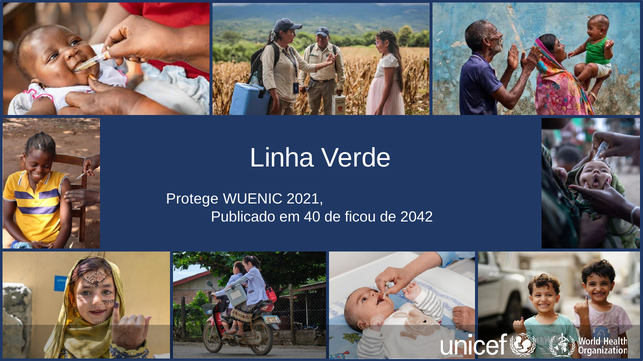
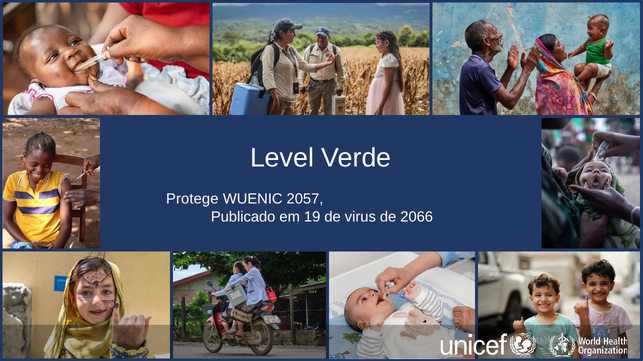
Linha: Linha -> Level
2021: 2021 -> 2057
40: 40 -> 19
ficou: ficou -> virus
2042: 2042 -> 2066
